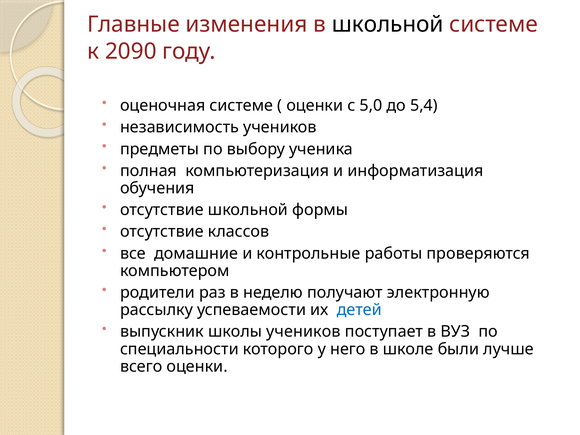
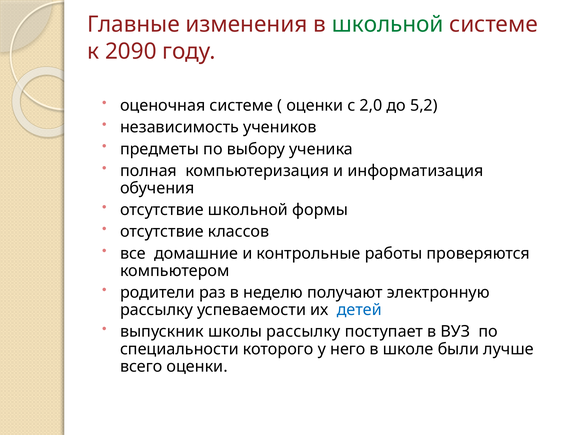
школьной at (388, 24) colour: black -> green
5,0: 5,0 -> 2,0
5,4: 5,4 -> 5,2
школы учеников: учеников -> рассылку
